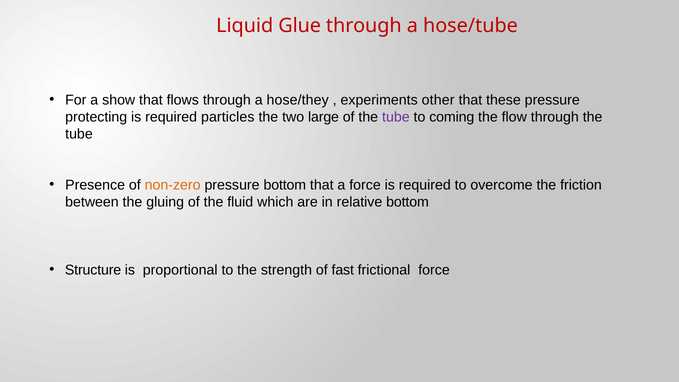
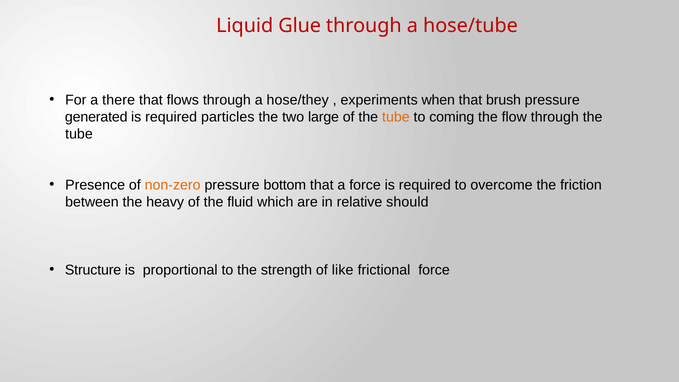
show: show -> there
other: other -> when
these: these -> brush
protecting: protecting -> generated
tube at (396, 117) colour: purple -> orange
gluing: gluing -> heavy
relative bottom: bottom -> should
fast: fast -> like
